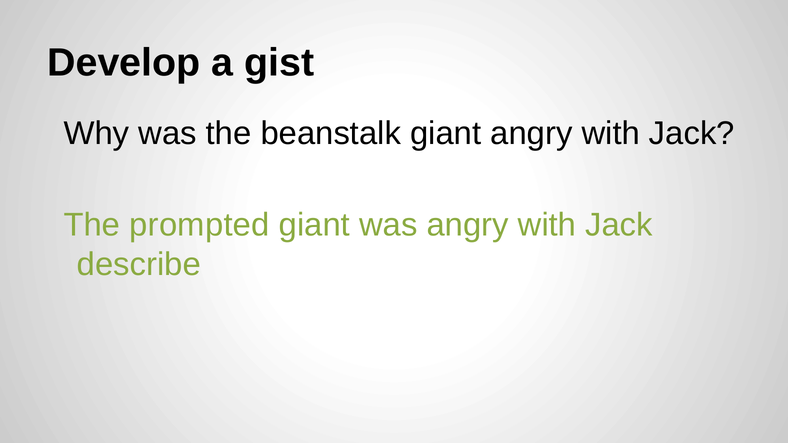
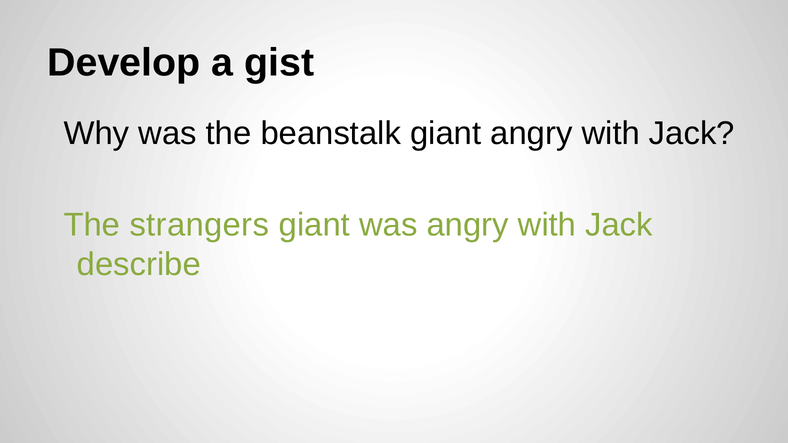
prompted: prompted -> strangers
